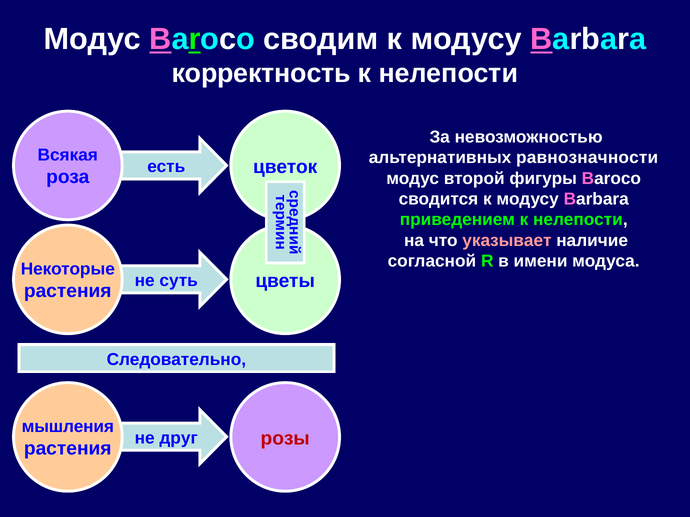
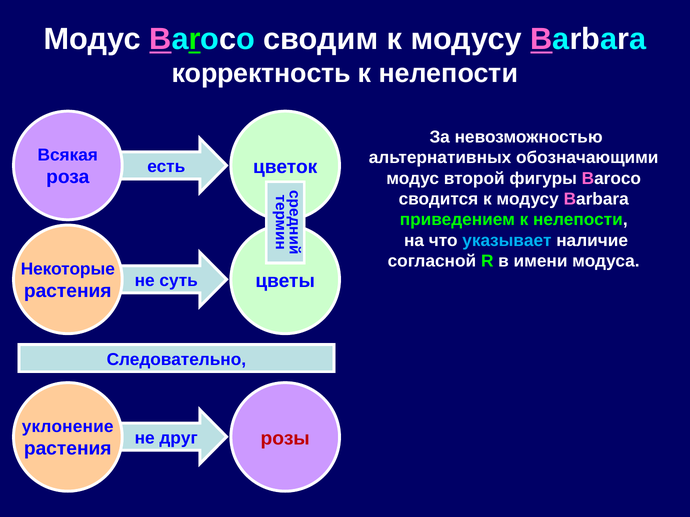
равнозначности: равнозначности -> обозначающими
указывает colour: pink -> light blue
мышления: мышления -> уклонение
